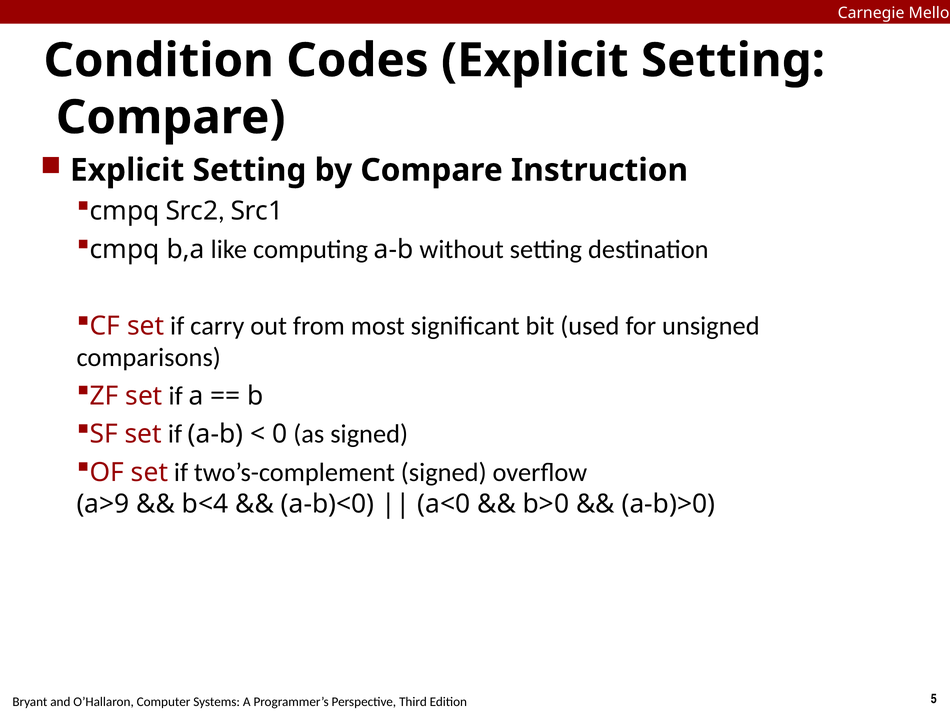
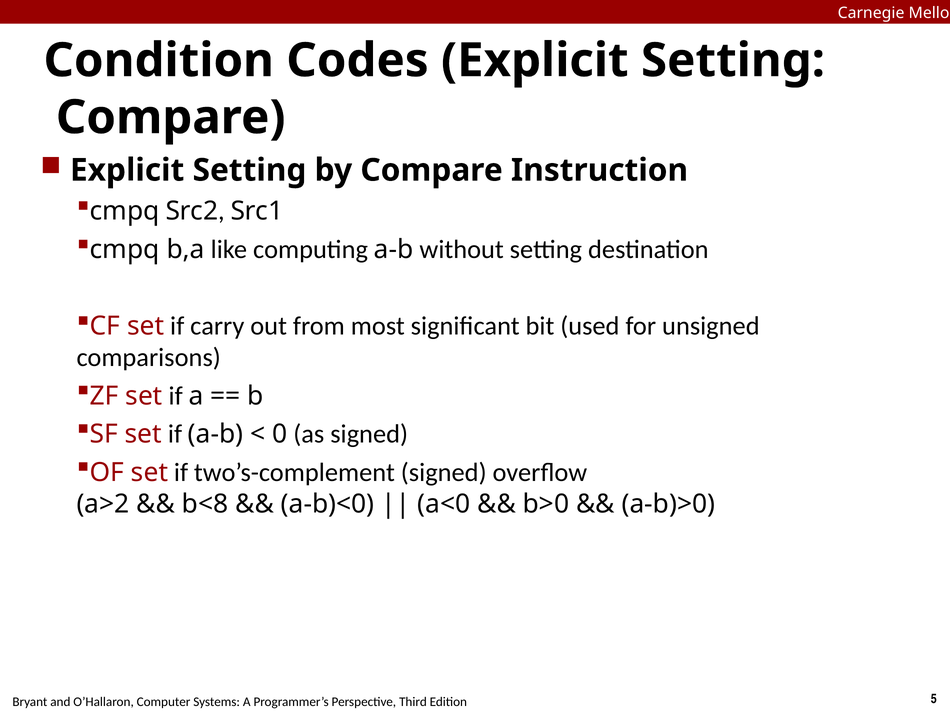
a>9: a>9 -> a>2
b<4: b<4 -> b<8
